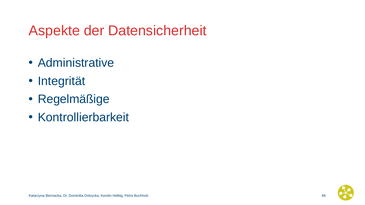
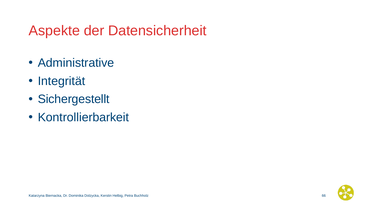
Regelmäßige: Regelmäßige -> Sichergestellt
